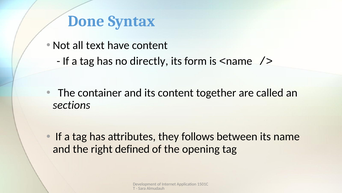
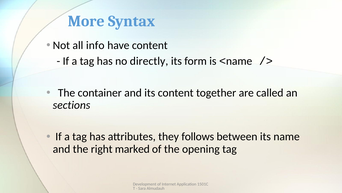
Done: Done -> More
text: text -> info
defined: defined -> marked
